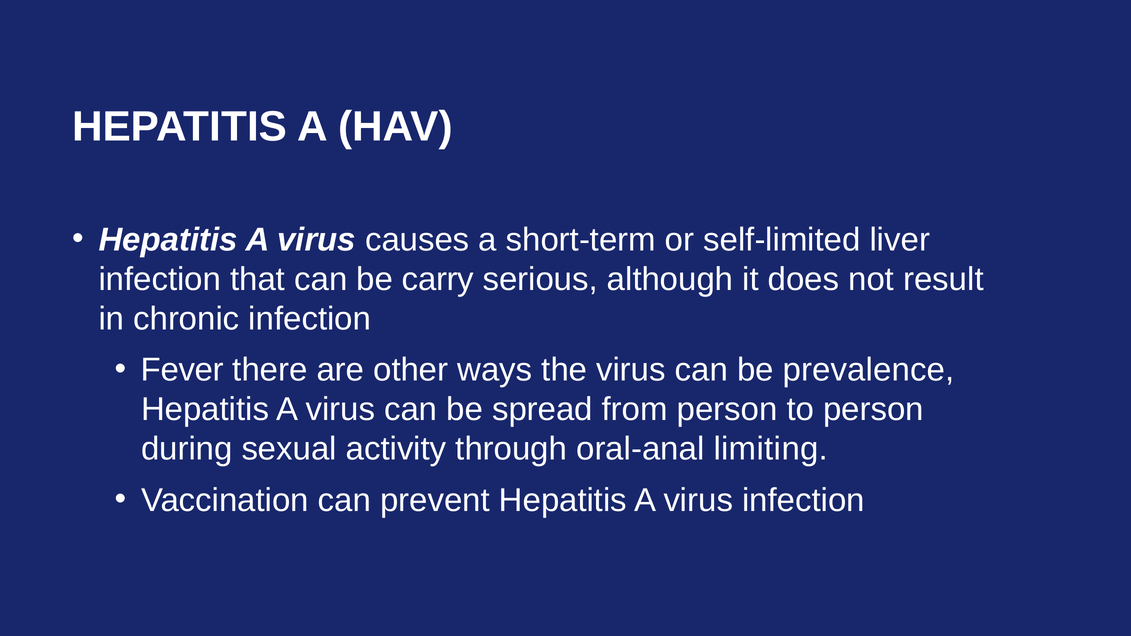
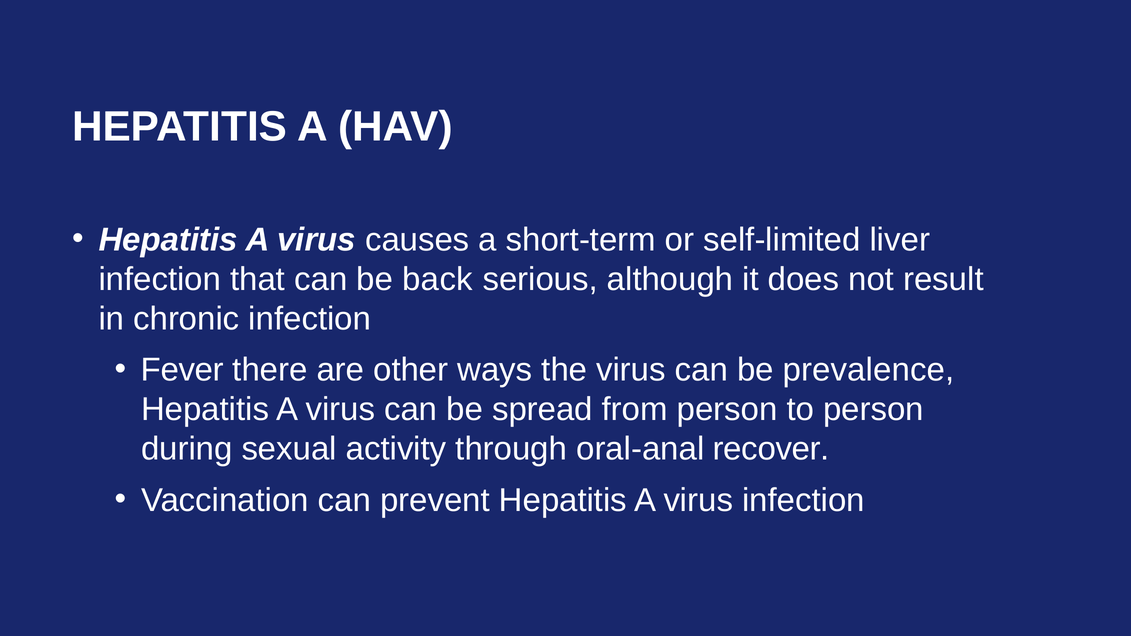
carry: carry -> back
limiting: limiting -> recover
